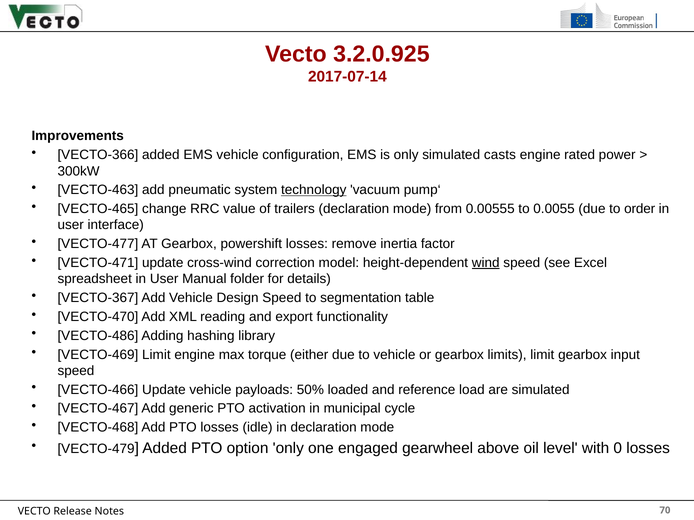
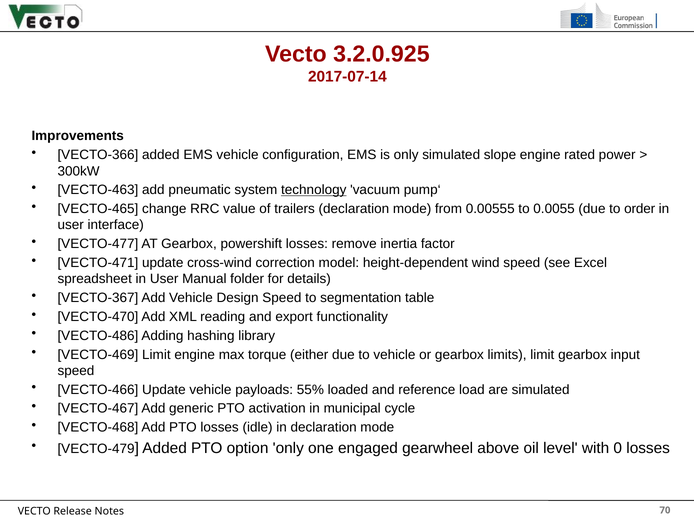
casts: casts -> slope
wind underline: present -> none
50%: 50% -> 55%
